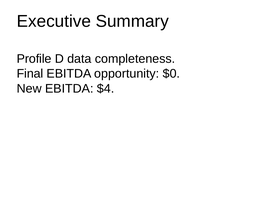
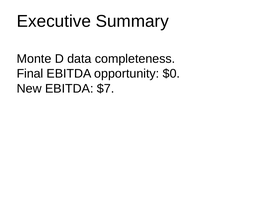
Profile: Profile -> Monte
$4: $4 -> $7
